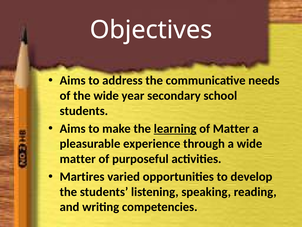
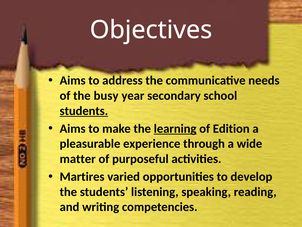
the wide: wide -> busy
students at (84, 111) underline: none -> present
of Matter: Matter -> Edition
